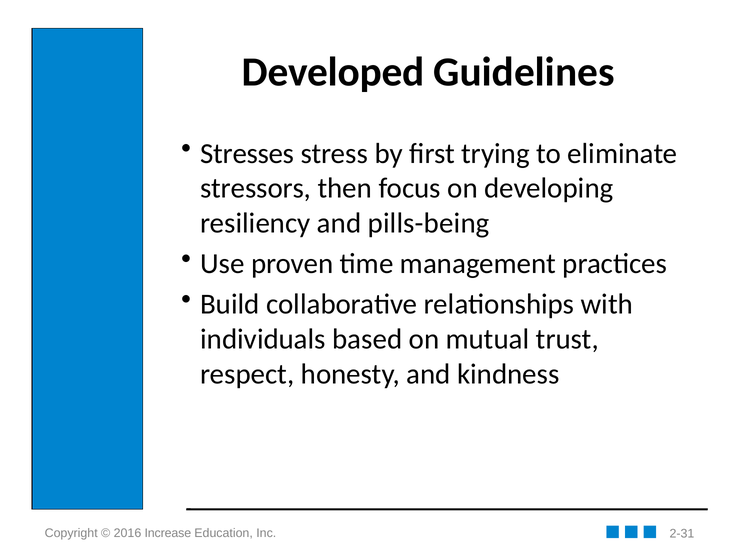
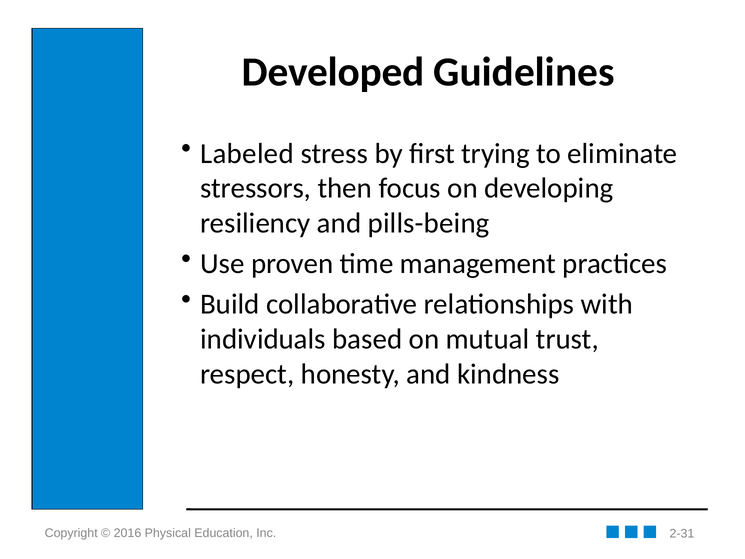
Stresses: Stresses -> Labeled
Increase: Increase -> Physical
